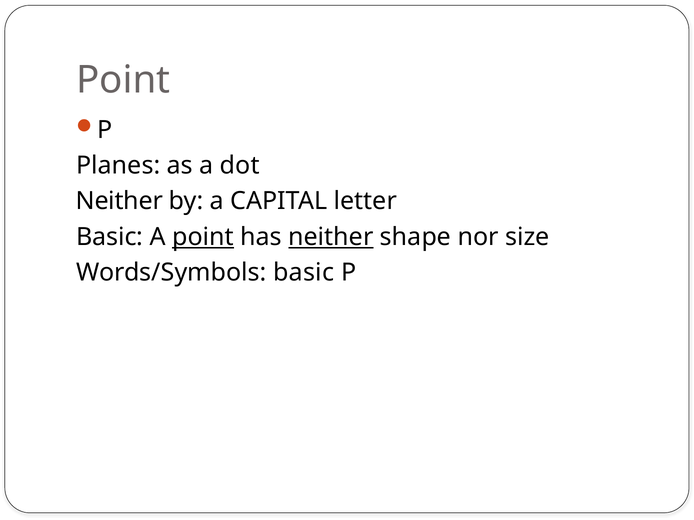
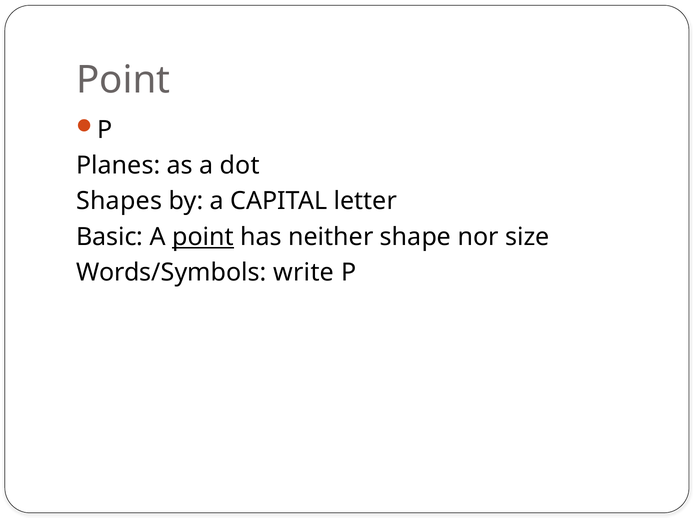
Neither at (119, 201): Neither -> Shapes
neither at (331, 237) underline: present -> none
Words/Symbols basic: basic -> write
